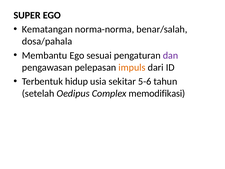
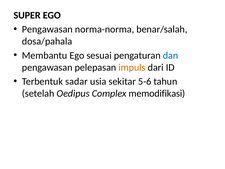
Kematangan at (47, 29): Kematangan -> Pengawasan
dan colour: purple -> blue
hidup: hidup -> sadar
